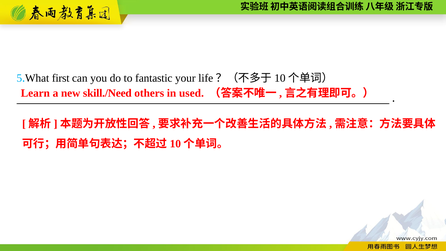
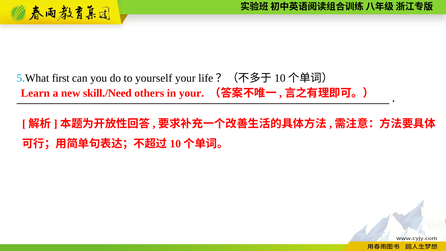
fantastic: fantastic -> yourself
in used: used -> your
